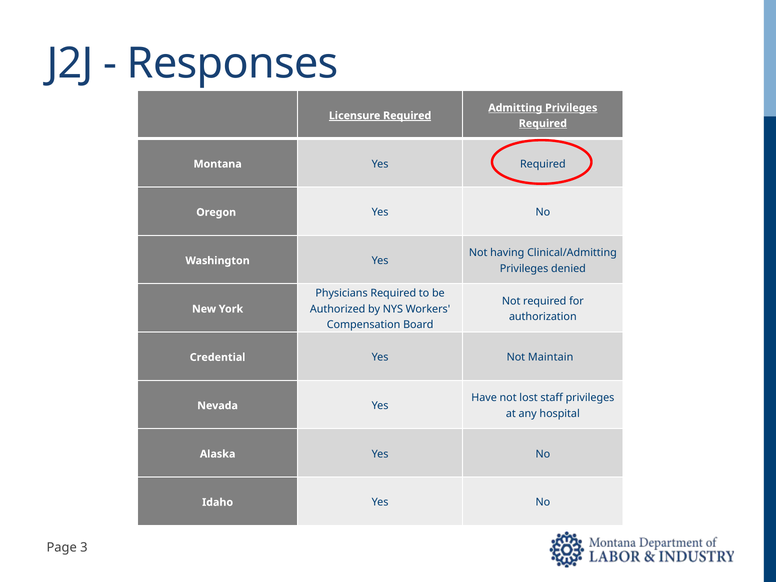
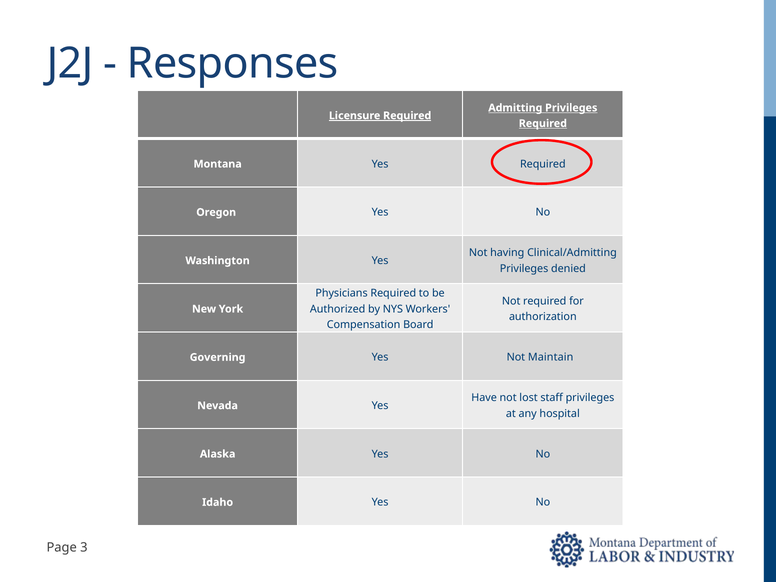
Credential: Credential -> Governing
